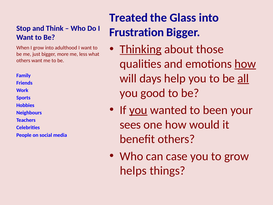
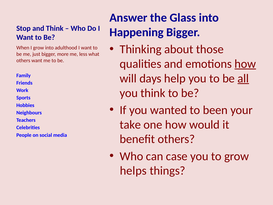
Treated: Treated -> Answer
Frustration: Frustration -> Happening
Thinking underline: present -> none
you good: good -> think
you at (138, 110) underline: present -> none
sees: sees -> take
